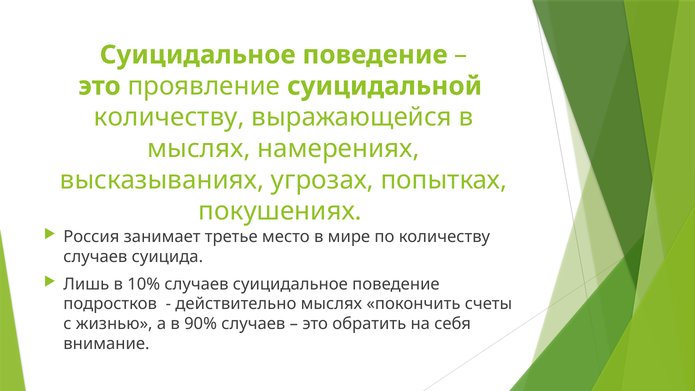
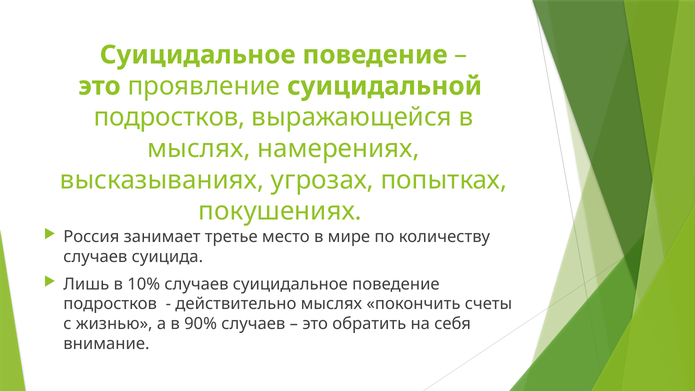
количеству at (169, 117): количеству -> подростков
